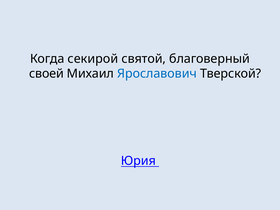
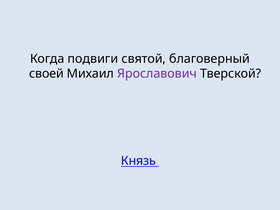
секирой: секирой -> подвиги
Ярославович colour: blue -> purple
Юрия: Юрия -> Князь
